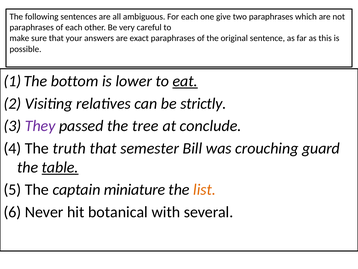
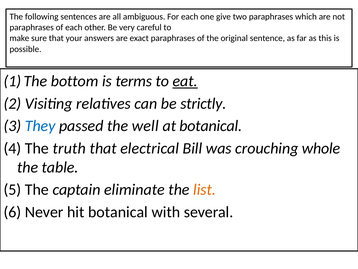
lower: lower -> terms
They colour: purple -> blue
tree: tree -> well
at conclude: conclude -> botanical
semester: semester -> electrical
guard: guard -> whole
table underline: present -> none
miniature: miniature -> eliminate
